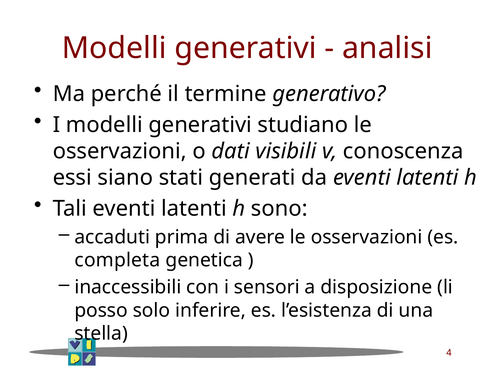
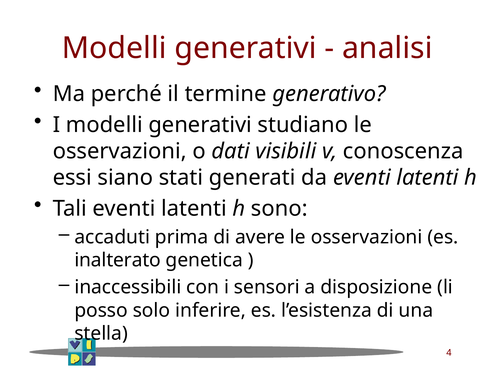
completa: completa -> inalterato
